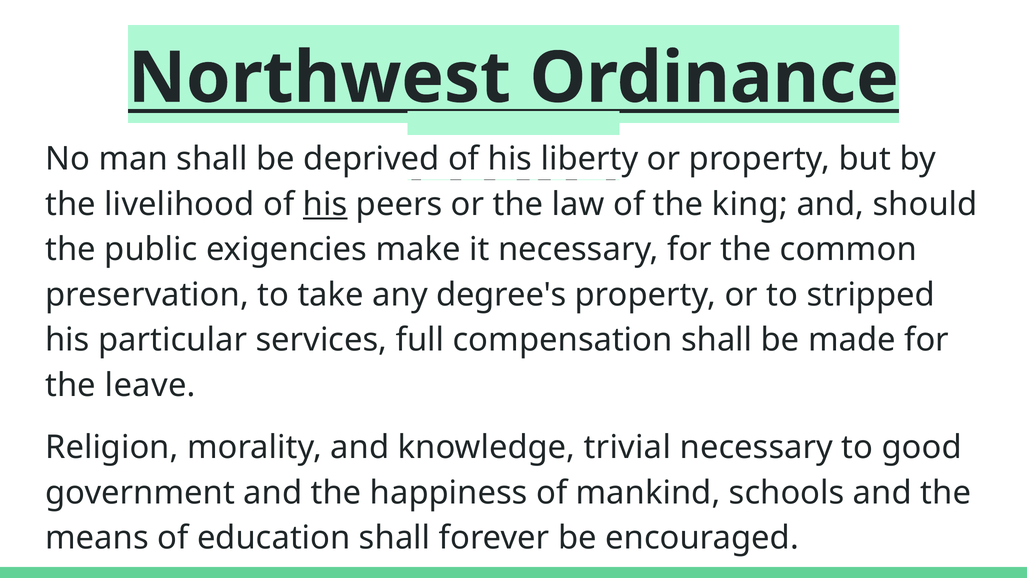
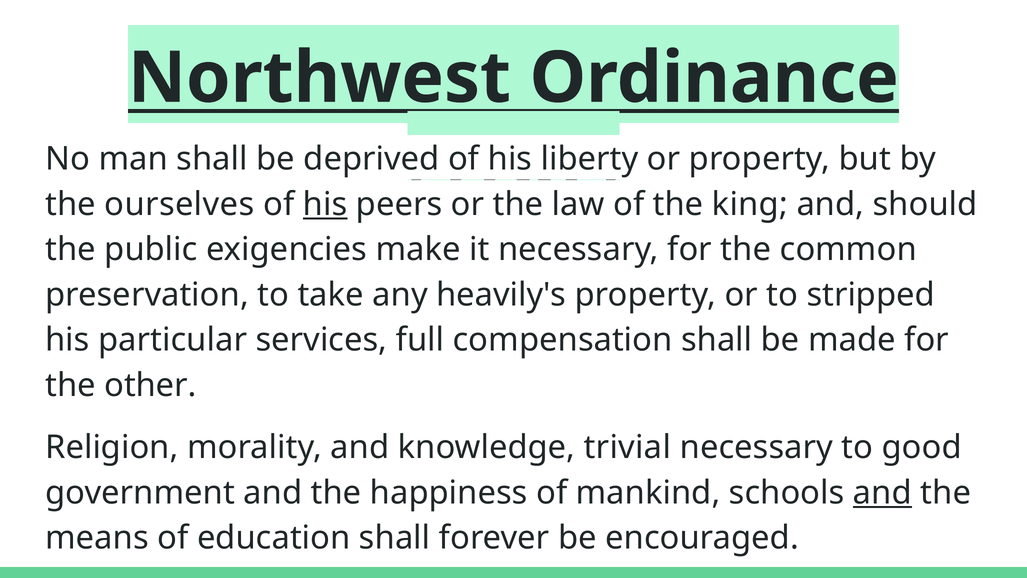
livelihood: livelihood -> ourselves
degree's: degree's -> heavily's
leave: leave -> other
and at (882, 493) underline: none -> present
